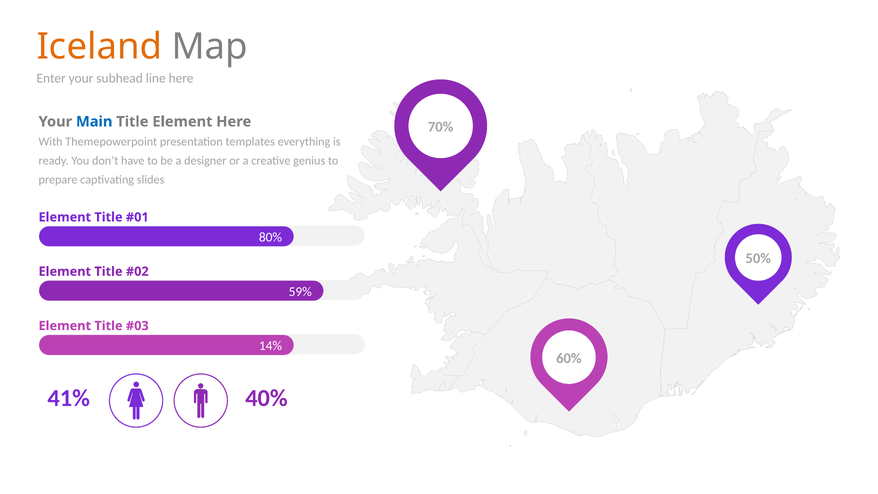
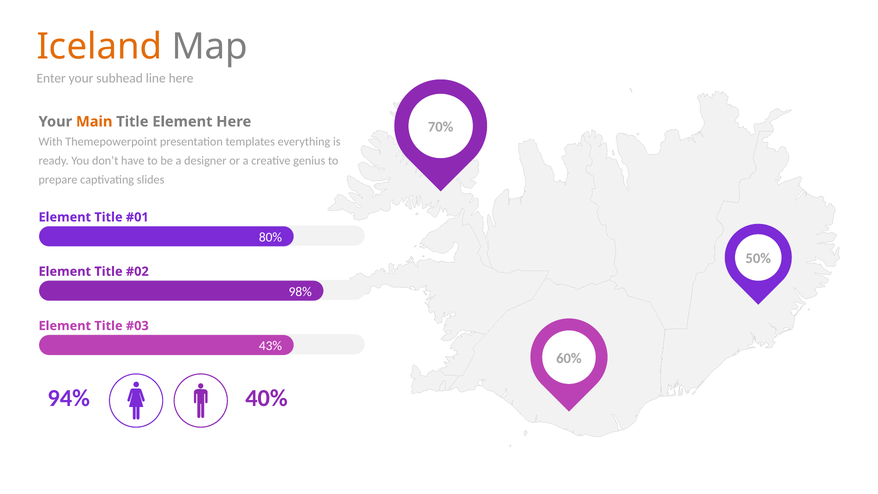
Main colour: blue -> orange
59%: 59% -> 98%
14%: 14% -> 43%
41%: 41% -> 94%
